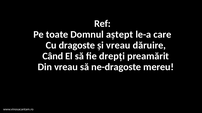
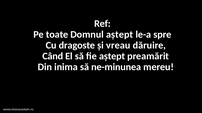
care: care -> spre
fie drepți: drepți -> aștept
Din vreau: vreau -> inima
ne-dragoste: ne-dragoste -> ne-minunea
